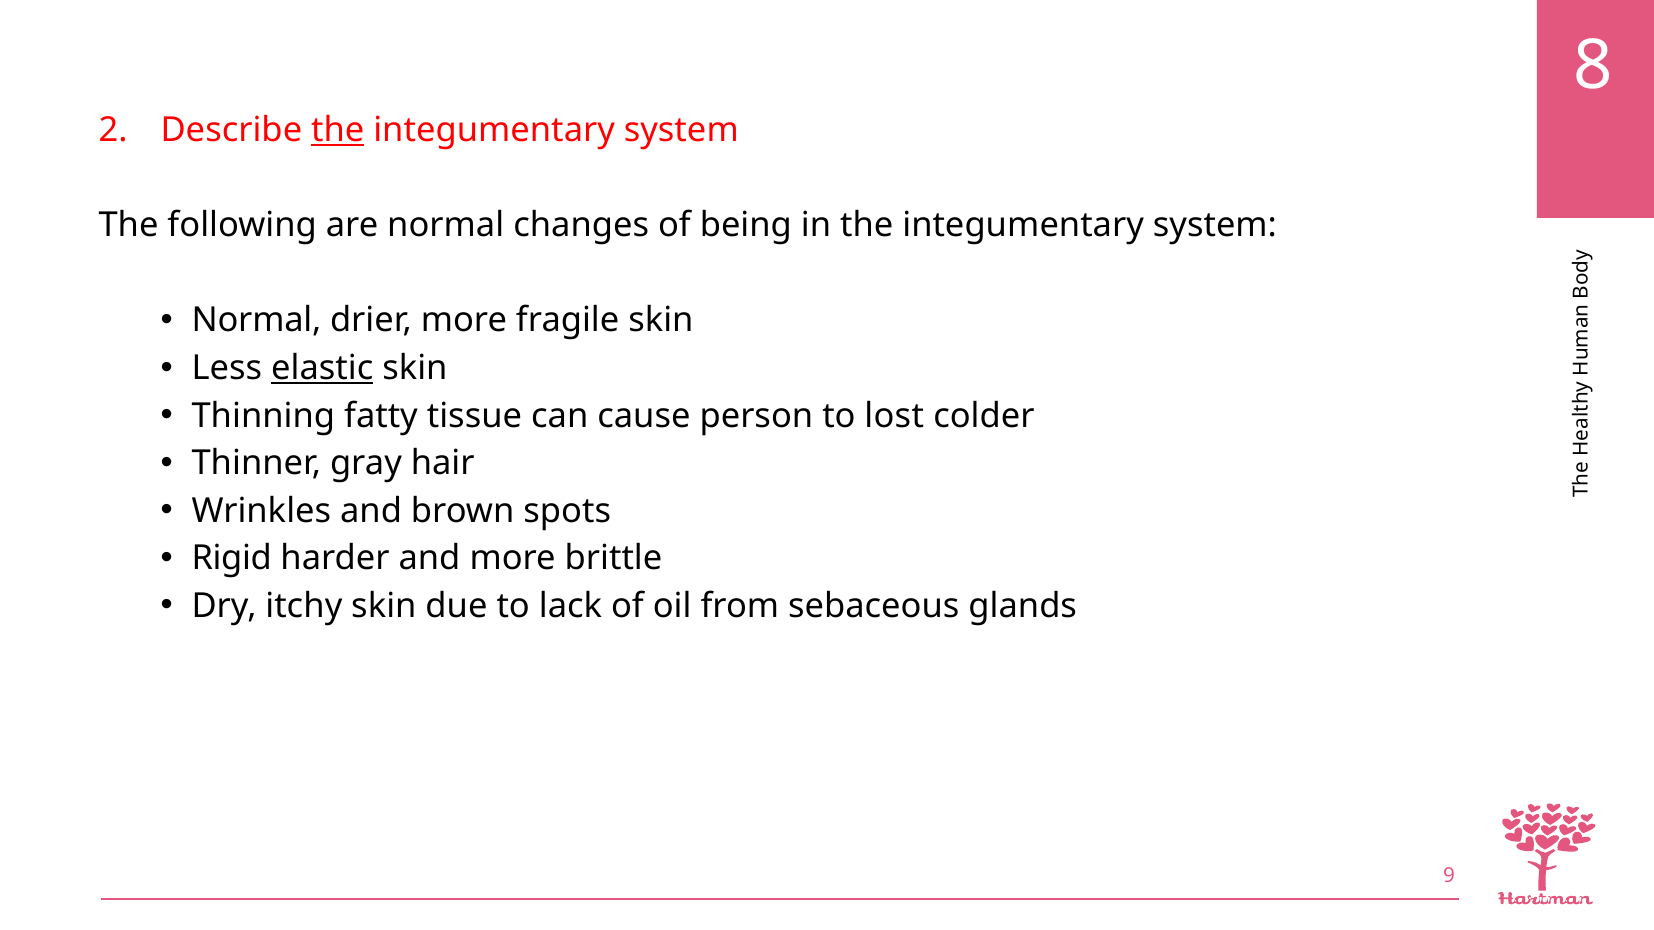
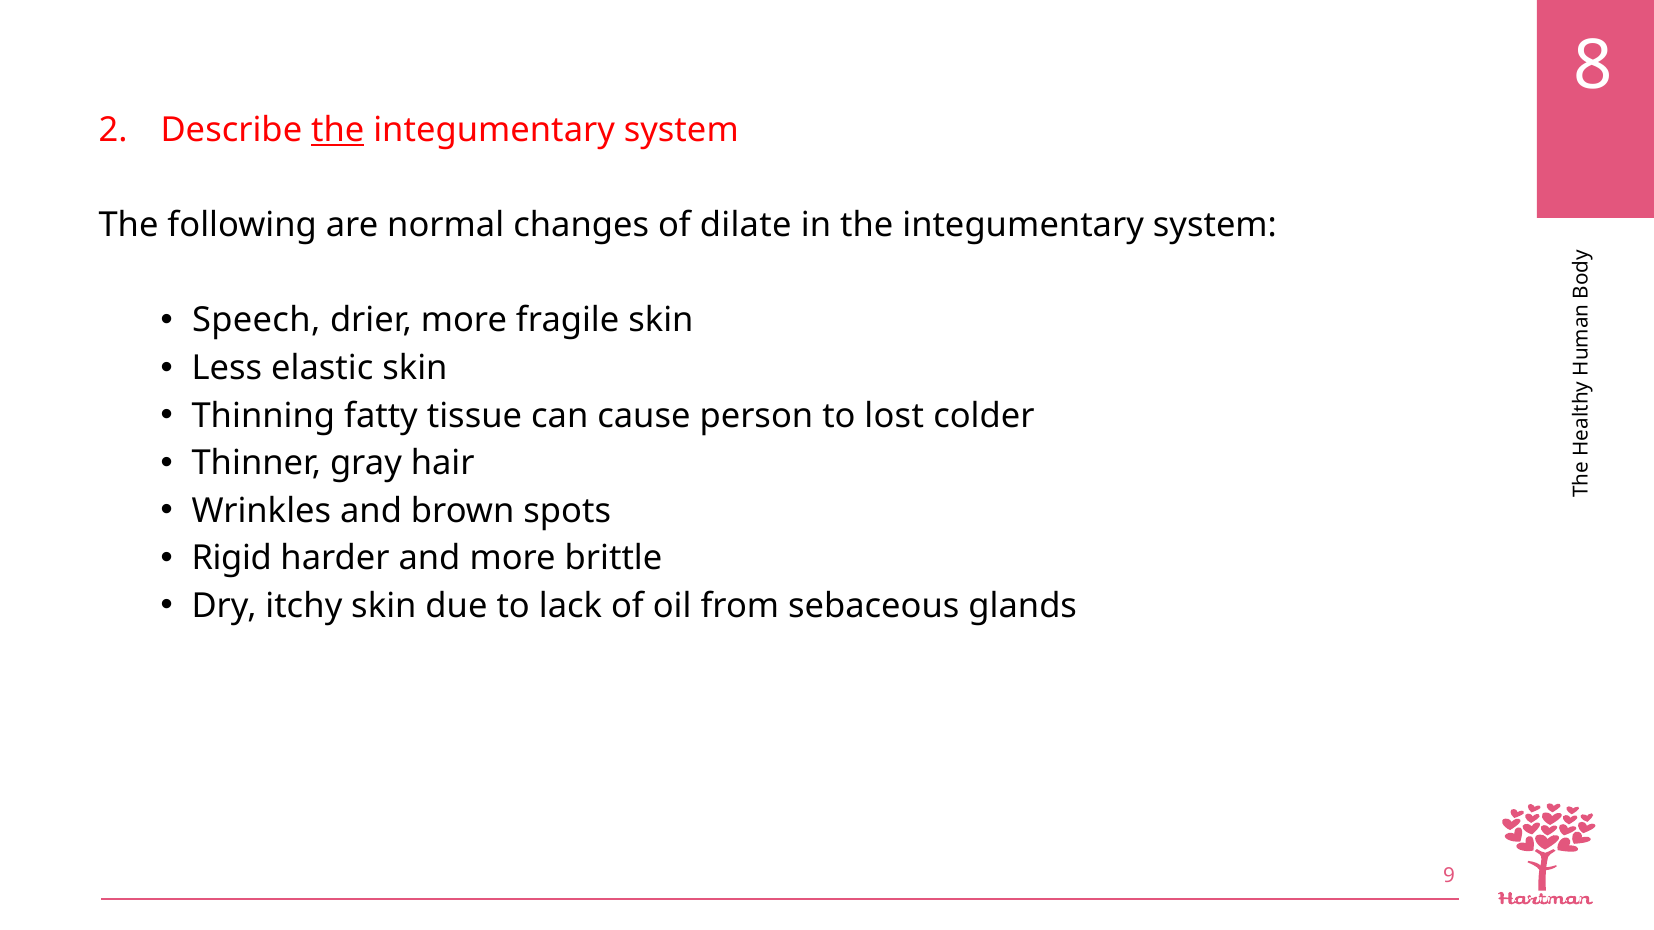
being: being -> dilate
Normal at (256, 321): Normal -> Speech
elastic underline: present -> none
